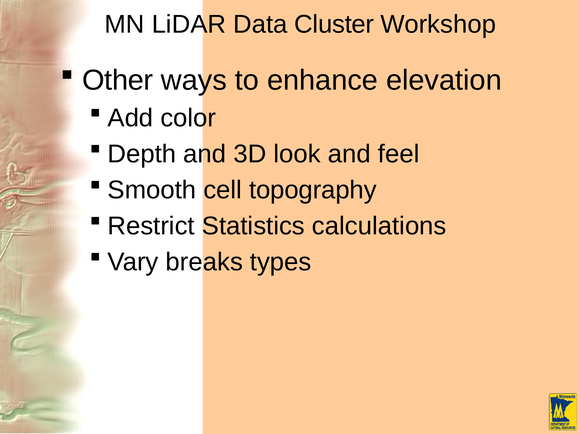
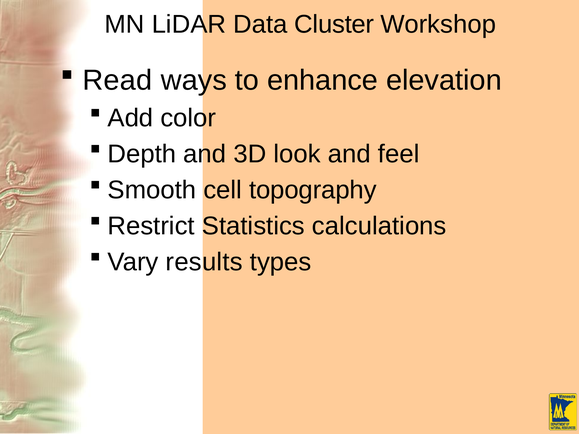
Other: Other -> Read
breaks: breaks -> results
